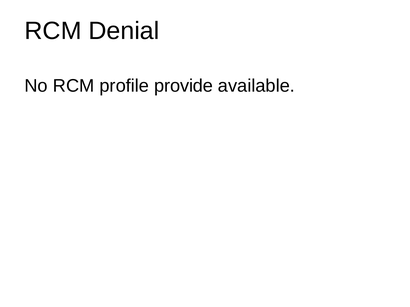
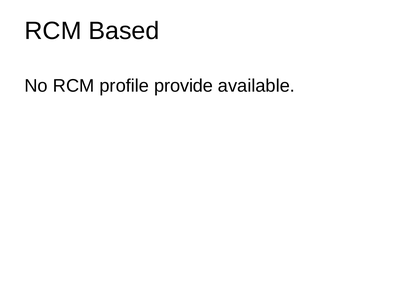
Denial: Denial -> Based
